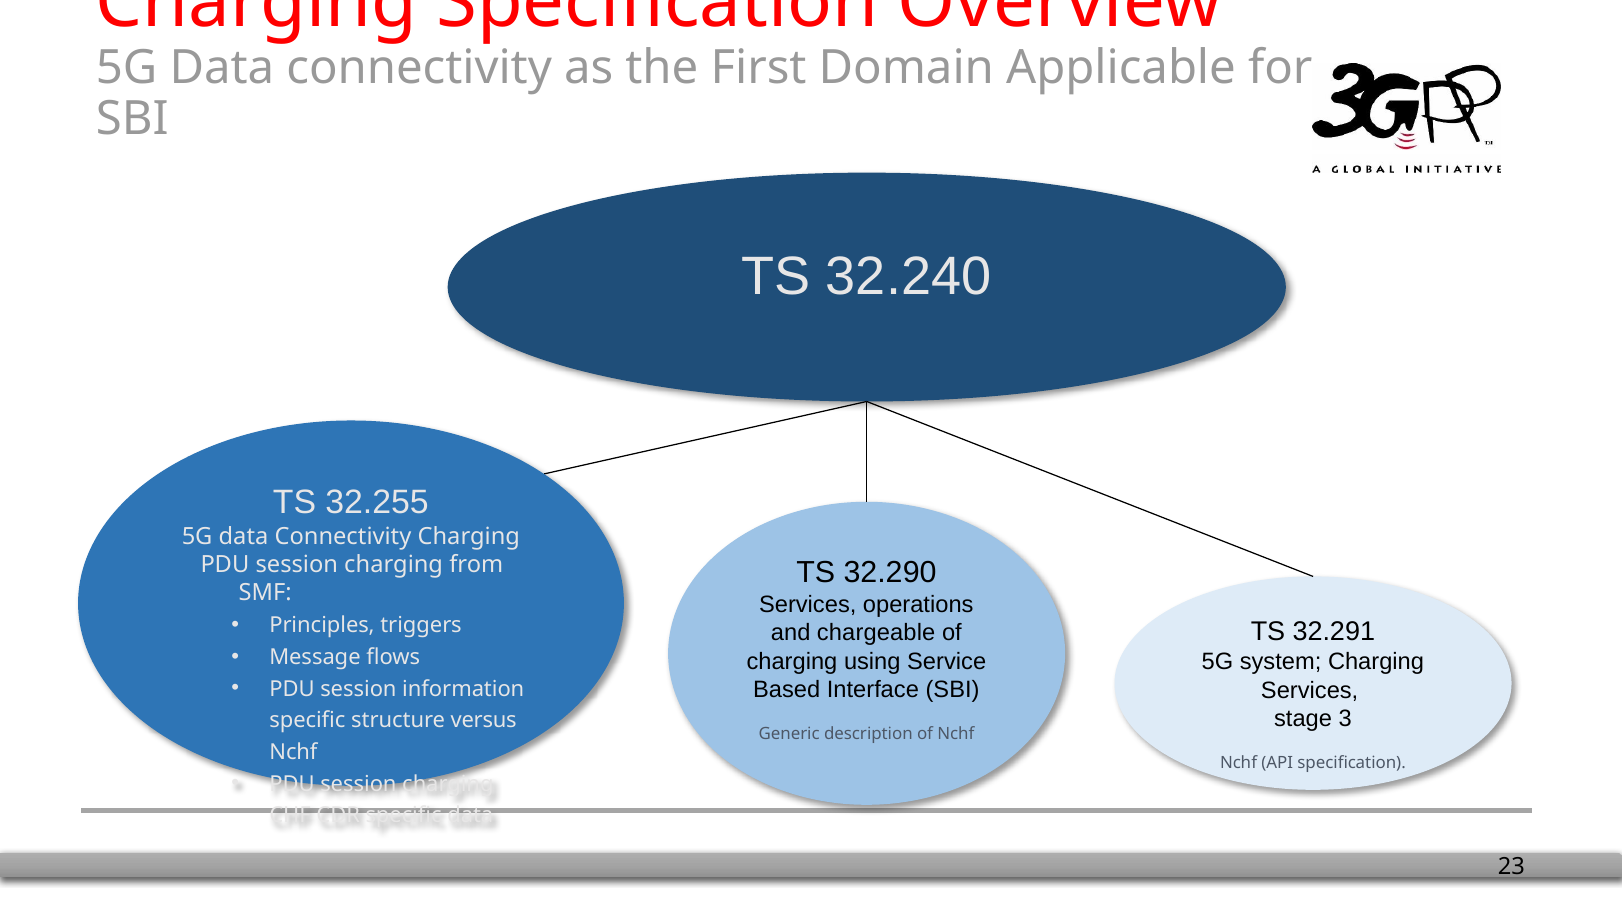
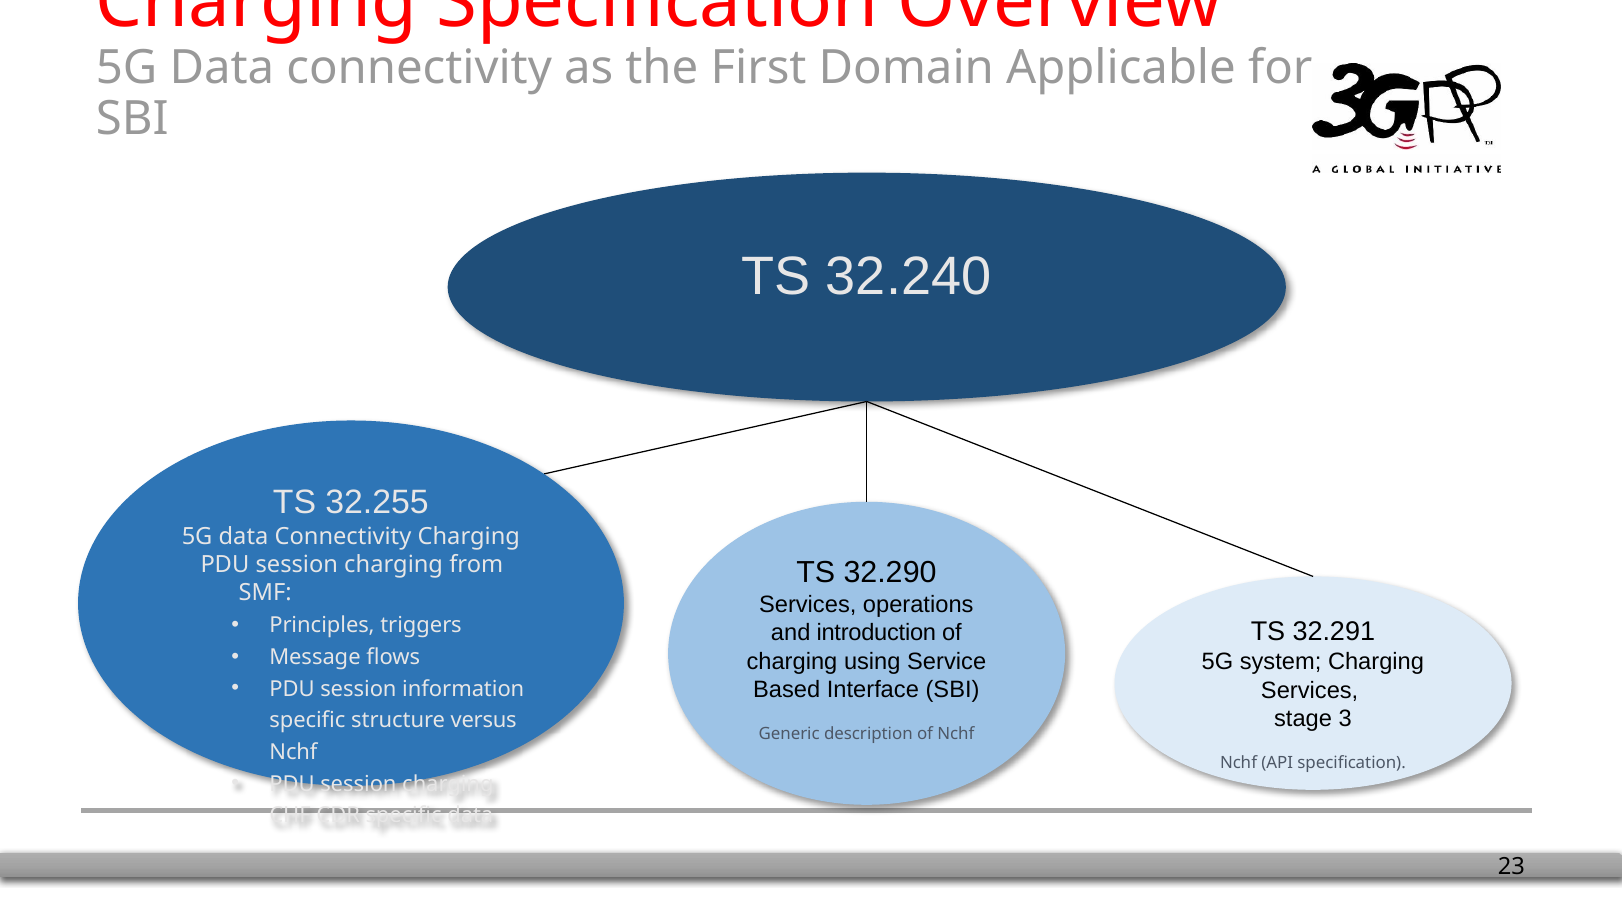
chargeable: chargeable -> introduction
